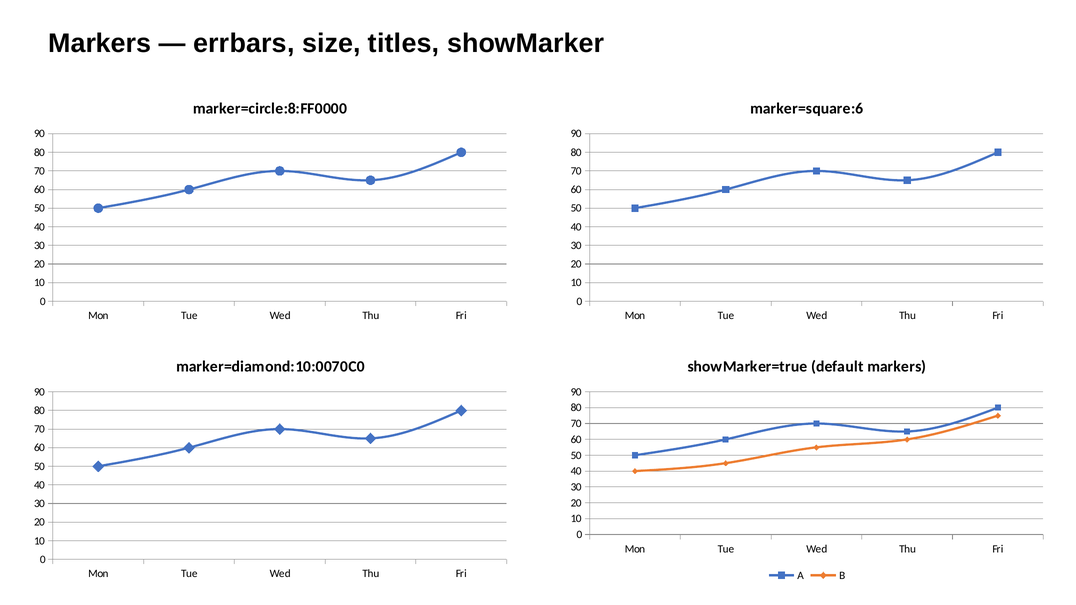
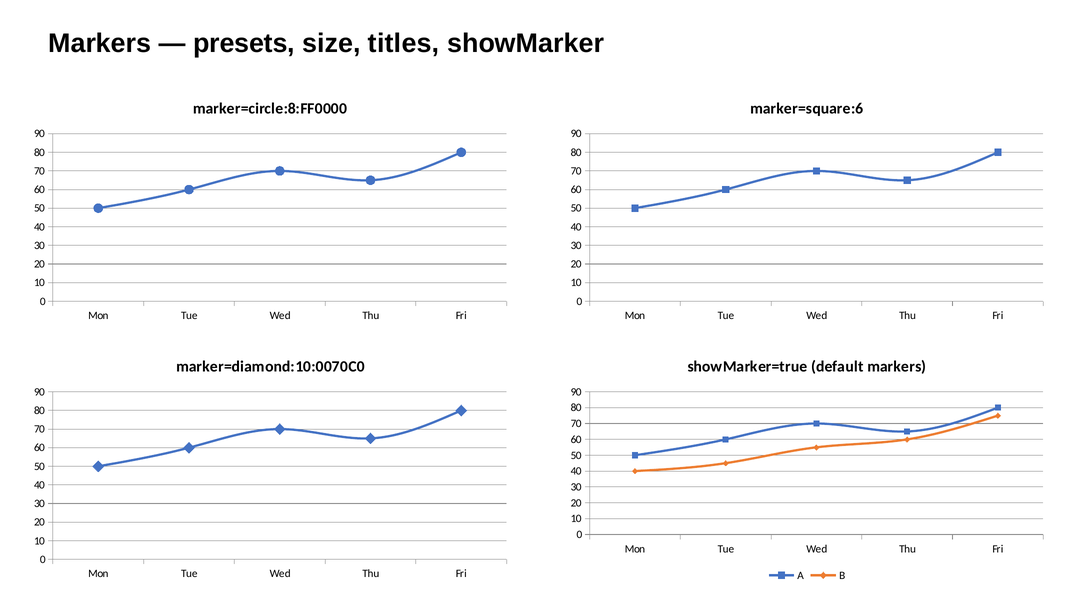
errbars: errbars -> presets
